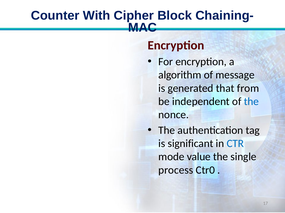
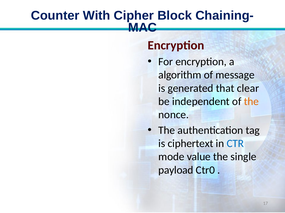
from: from -> clear
the at (251, 102) colour: blue -> orange
significant: significant -> ciphertext
process: process -> payload
